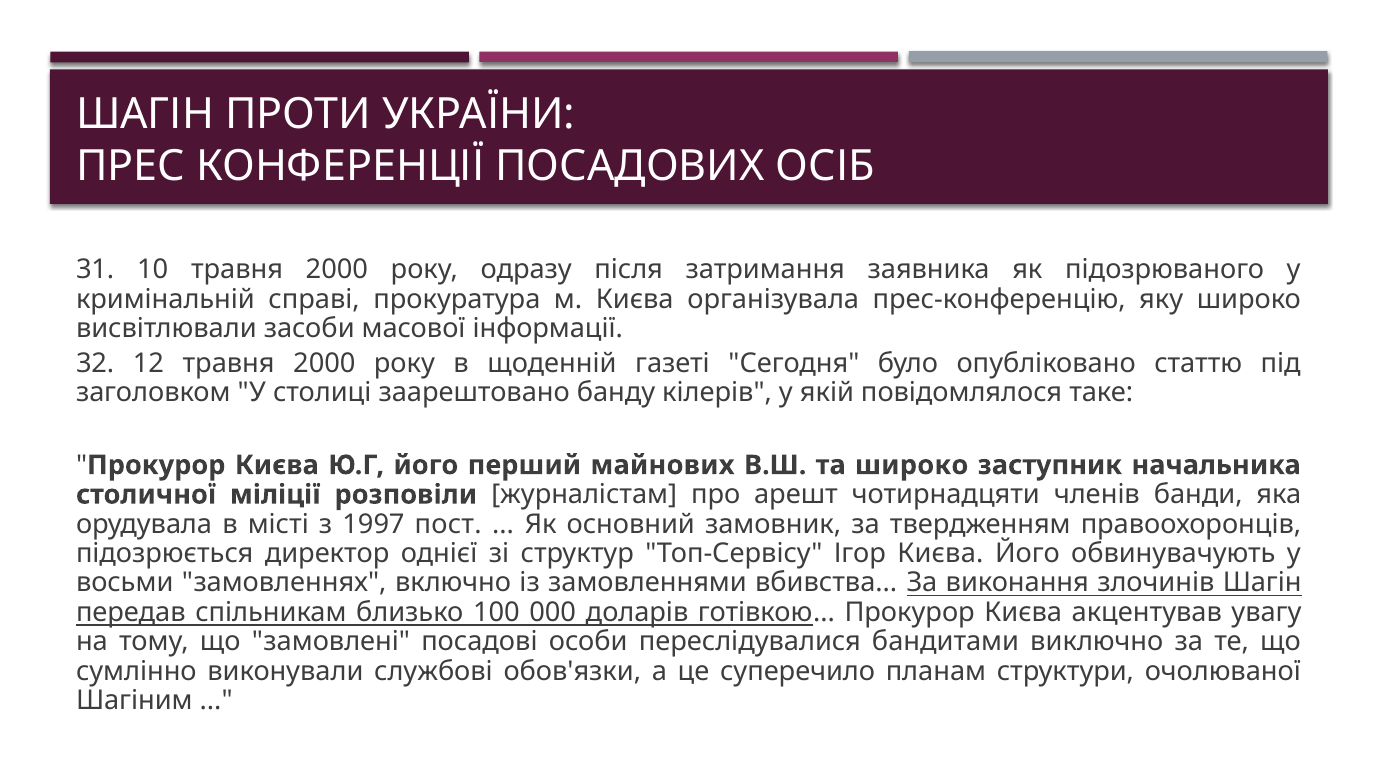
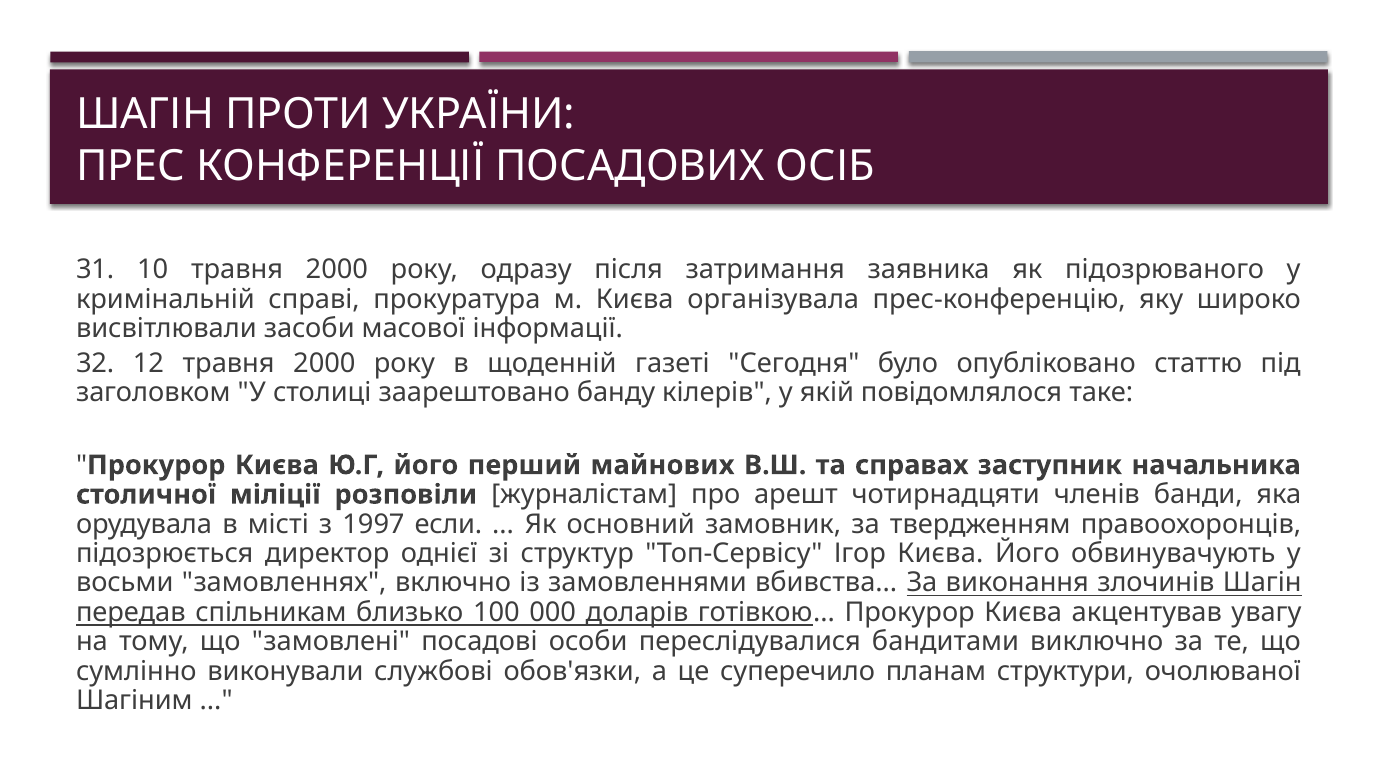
та широко: широко -> справах
пост: пост -> если
